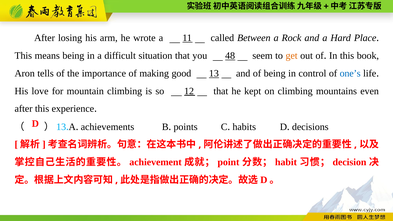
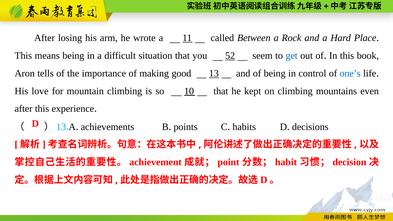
48: 48 -> 52
get colour: orange -> blue
12: 12 -> 10
